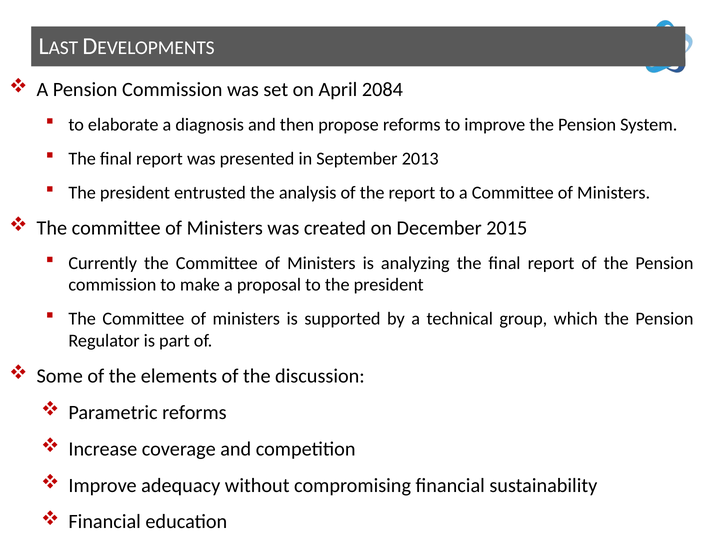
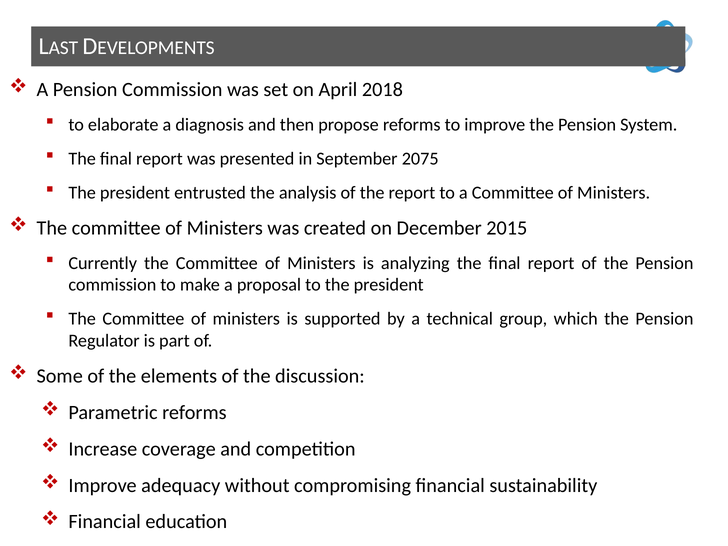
2084: 2084 -> 2018
2013: 2013 -> 2075
